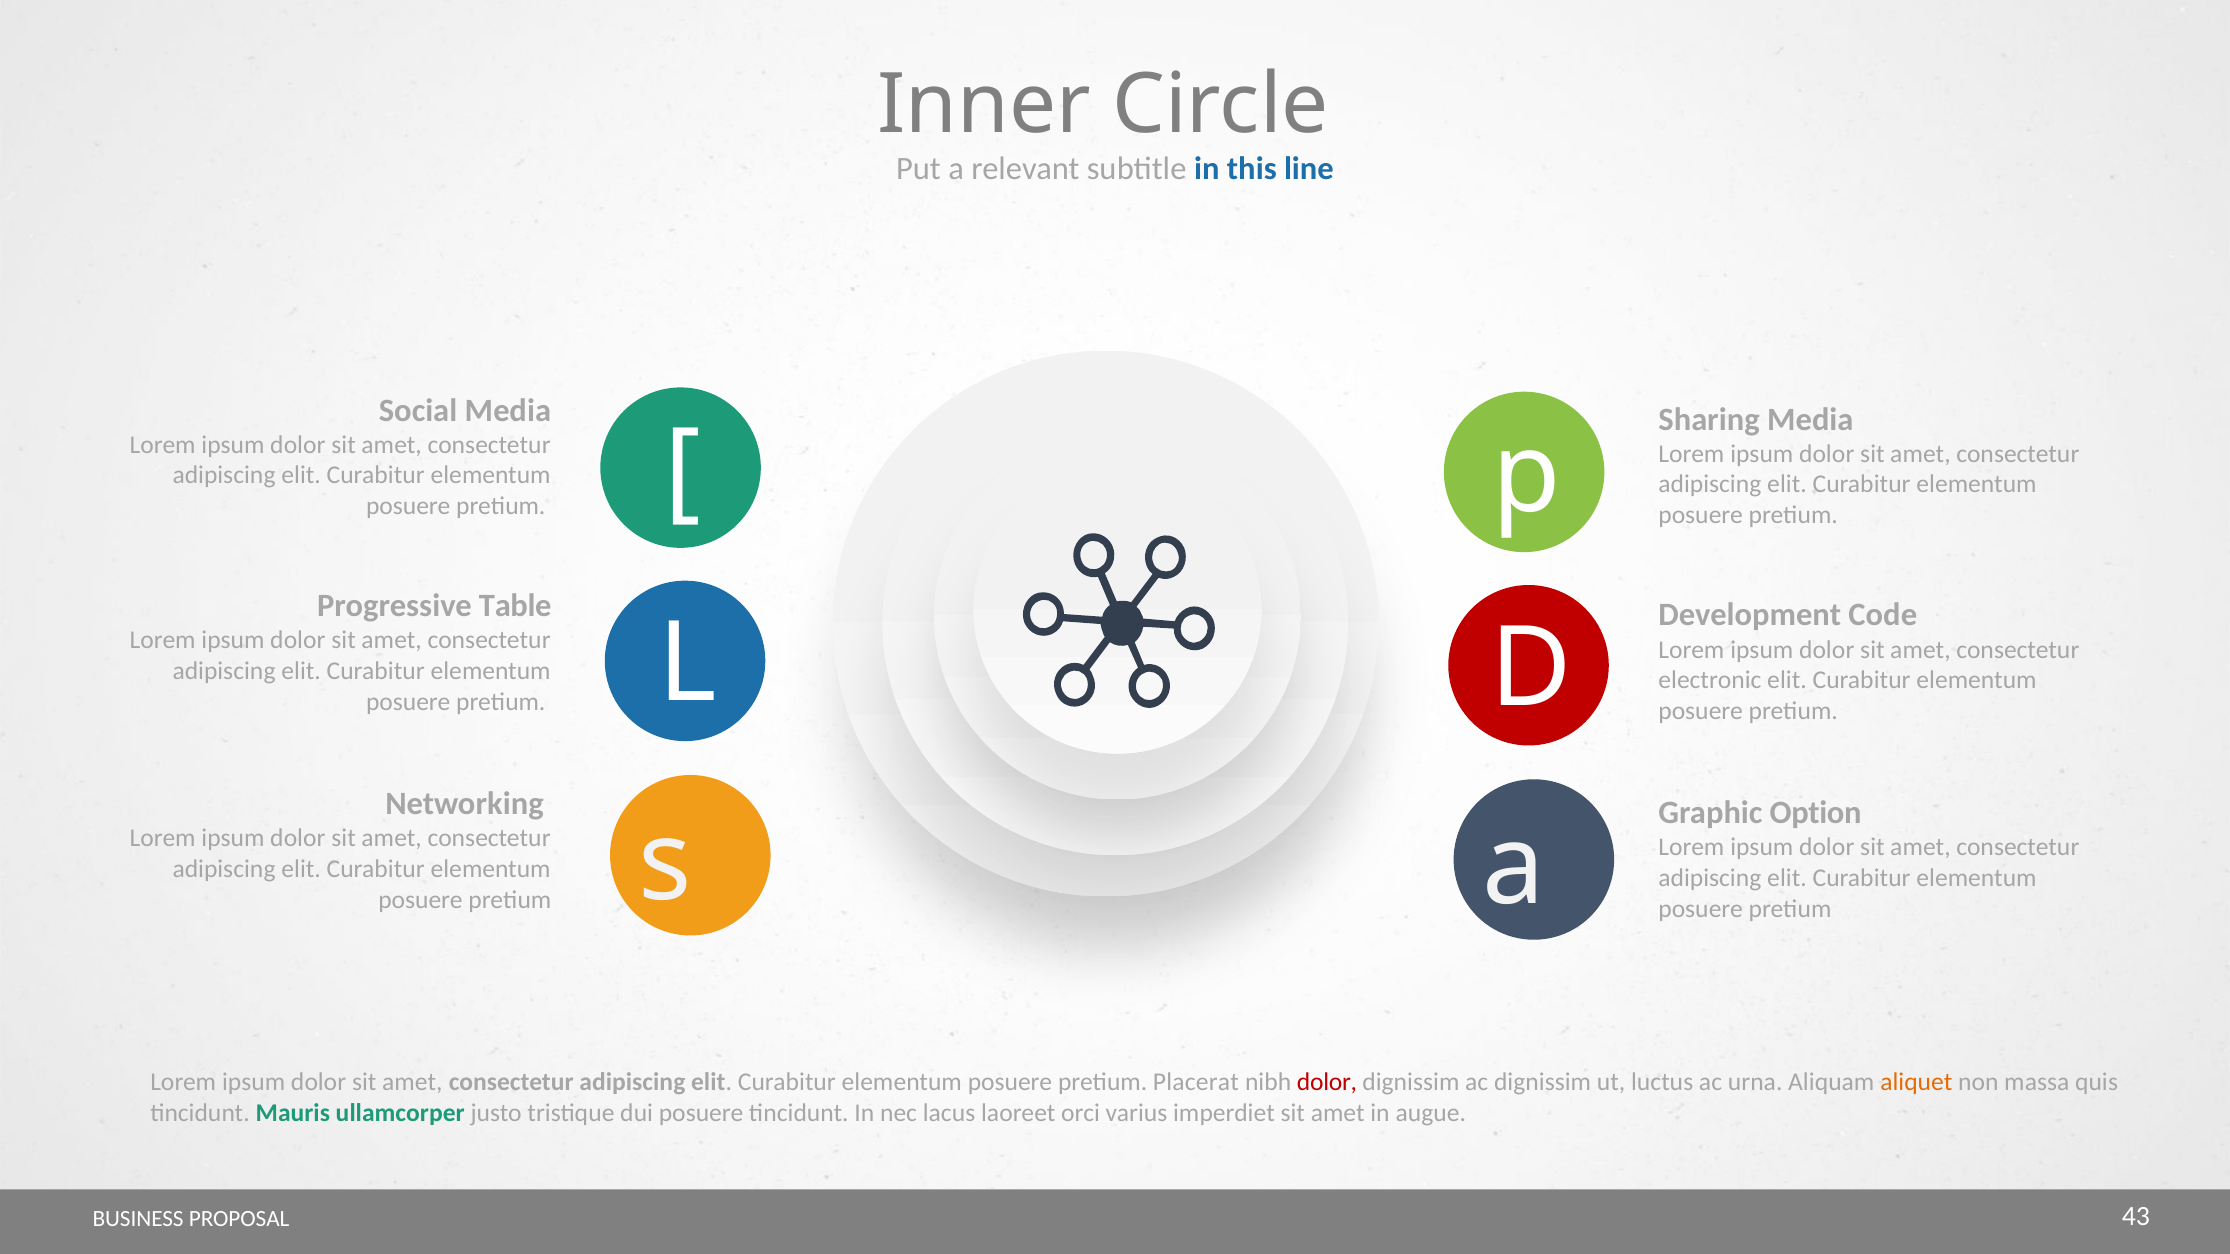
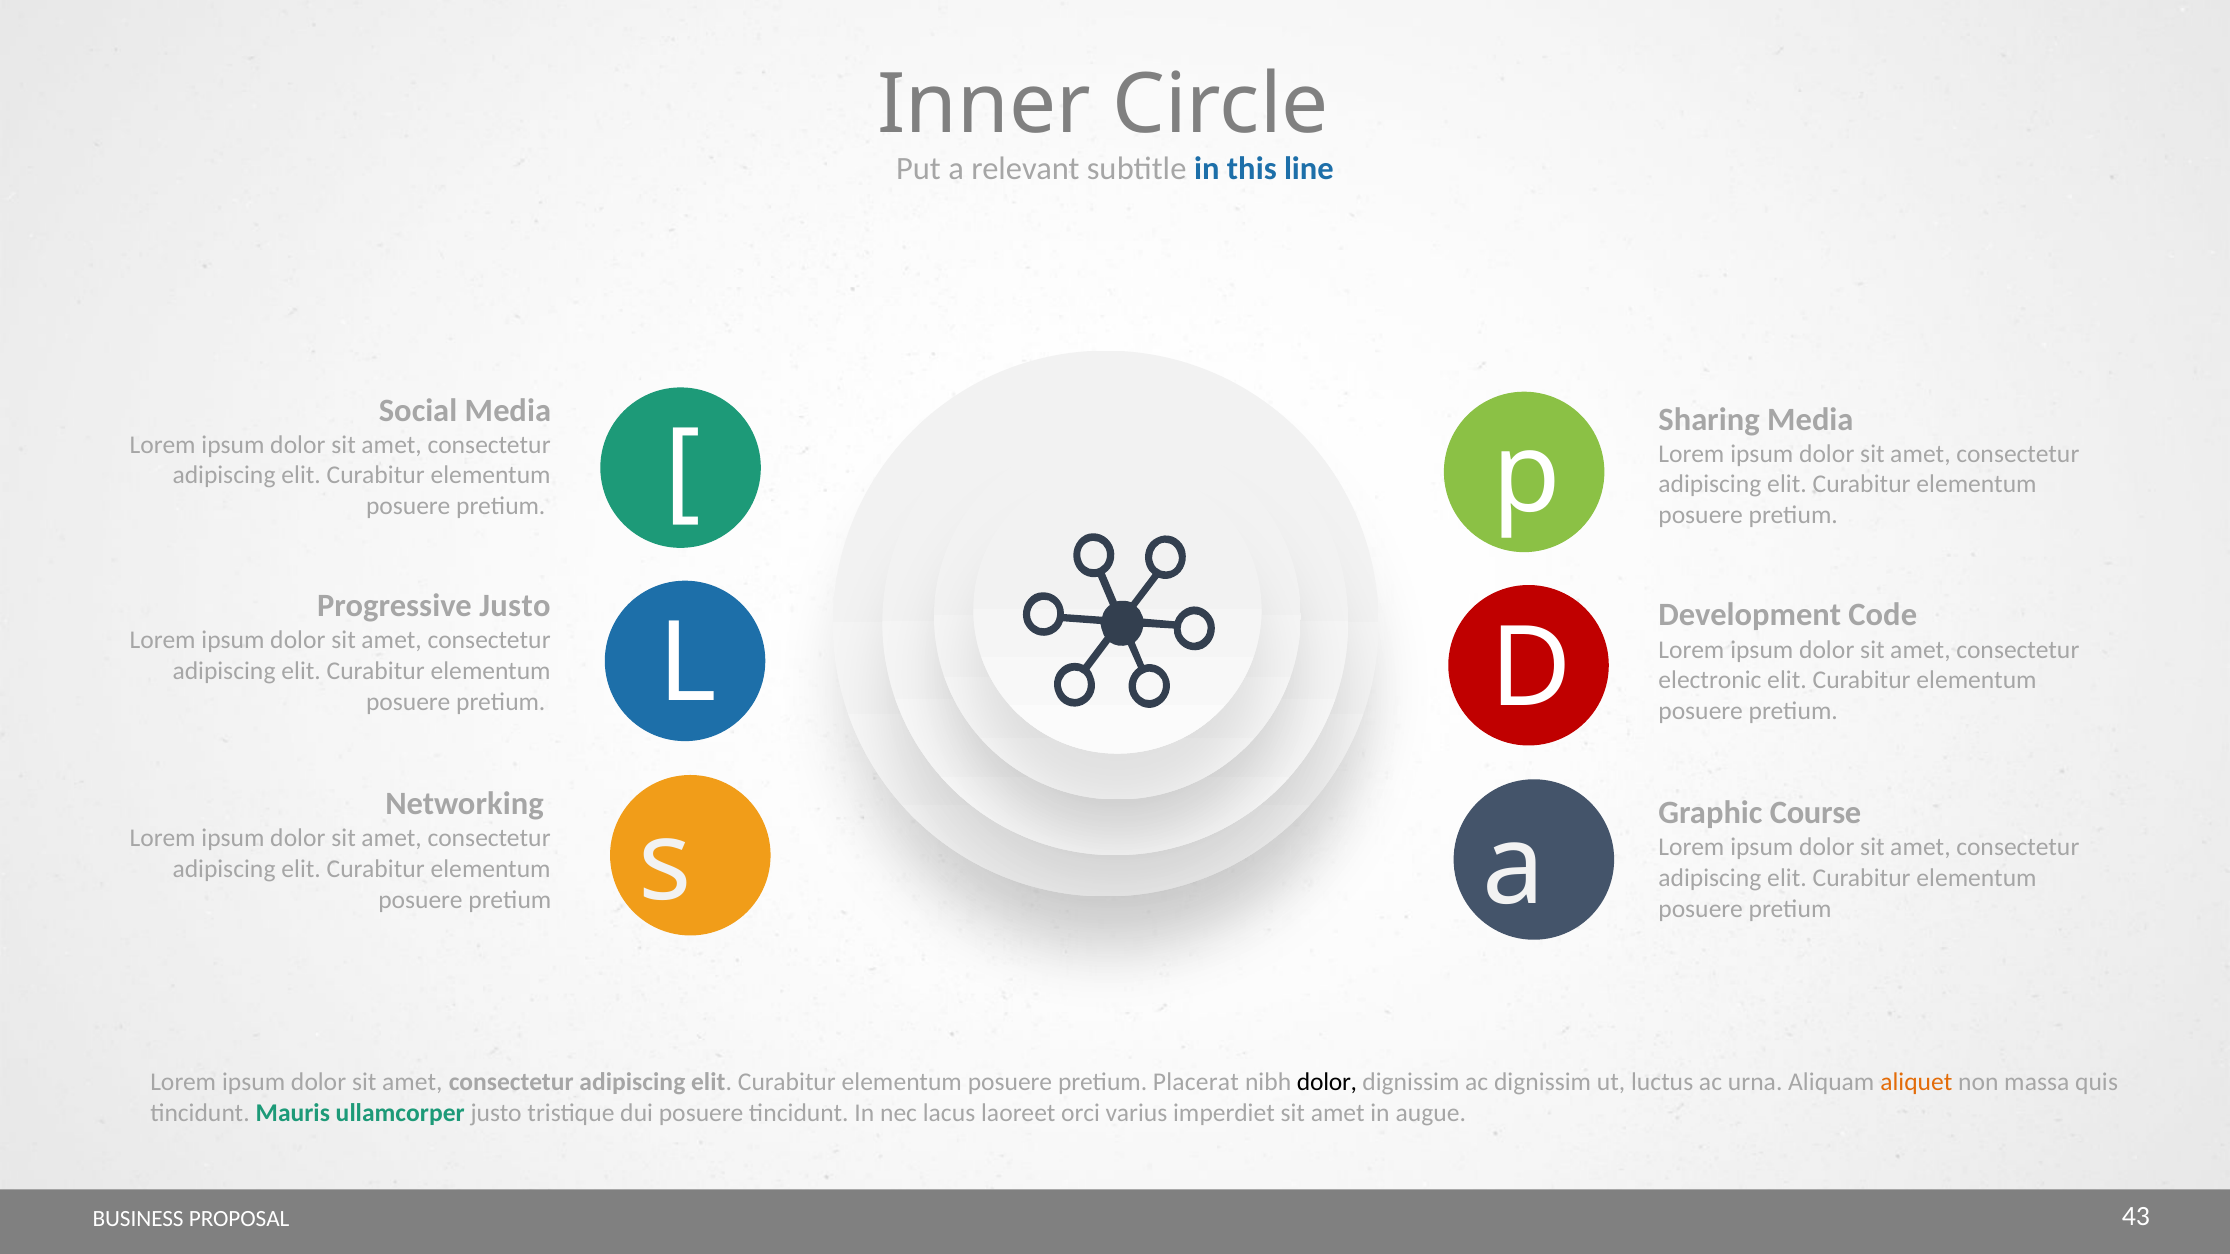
Progressive Table: Table -> Justo
Option: Option -> Course
dolor at (1327, 1083) colour: red -> black
